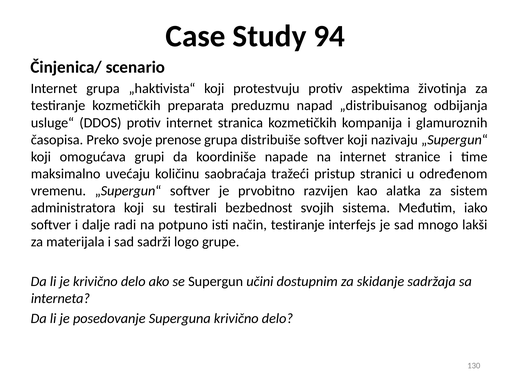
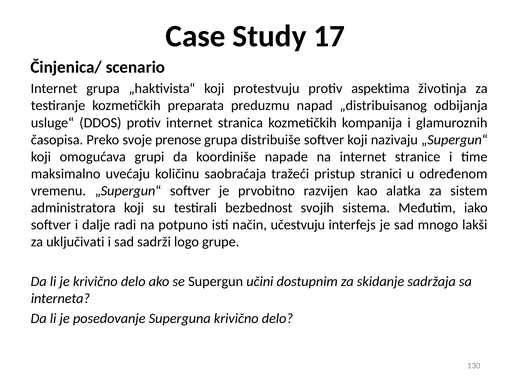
94: 94 -> 17
način testiranje: testiranje -> učestvuju
materijala: materijala -> uključivati
